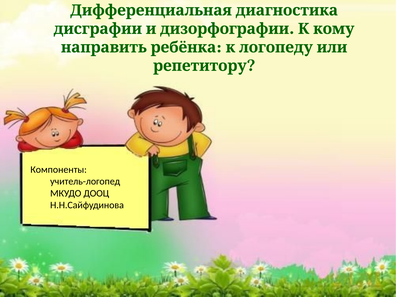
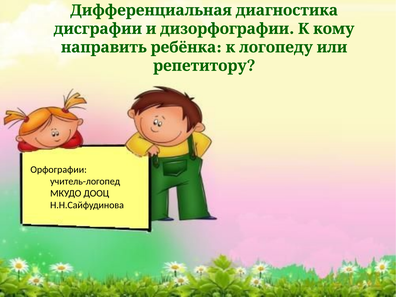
Компоненты: Компоненты -> Орфографии
